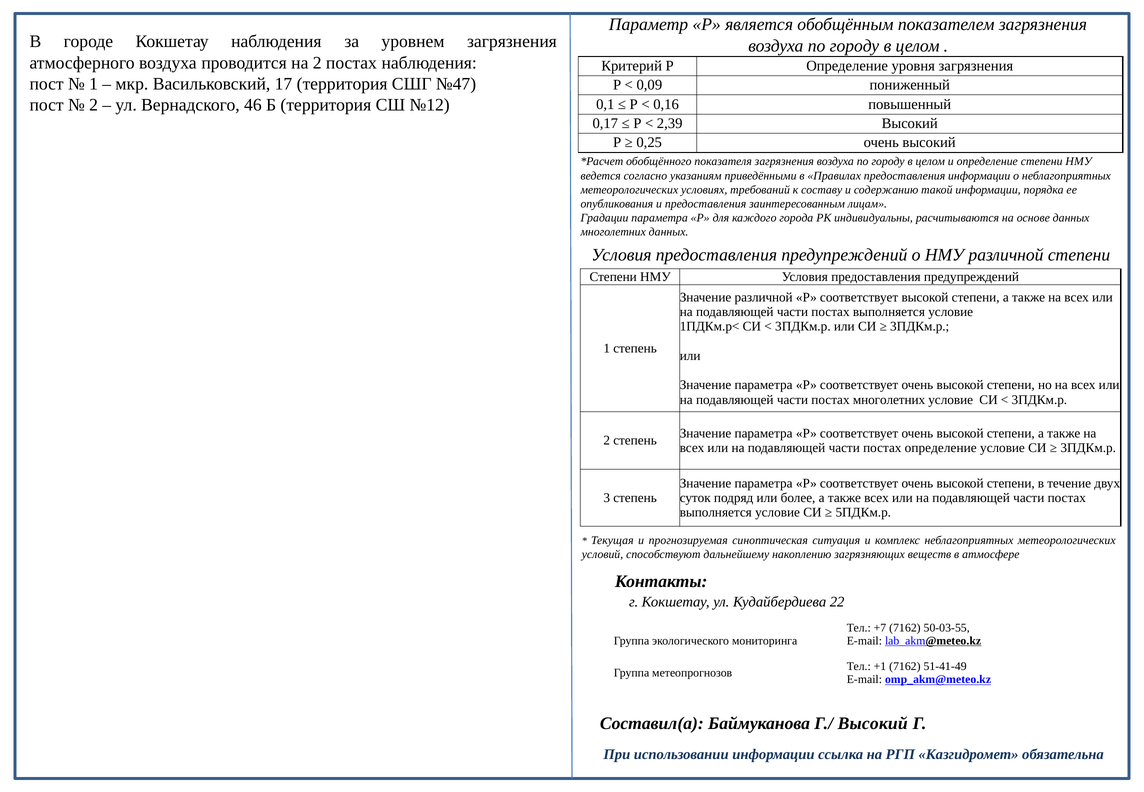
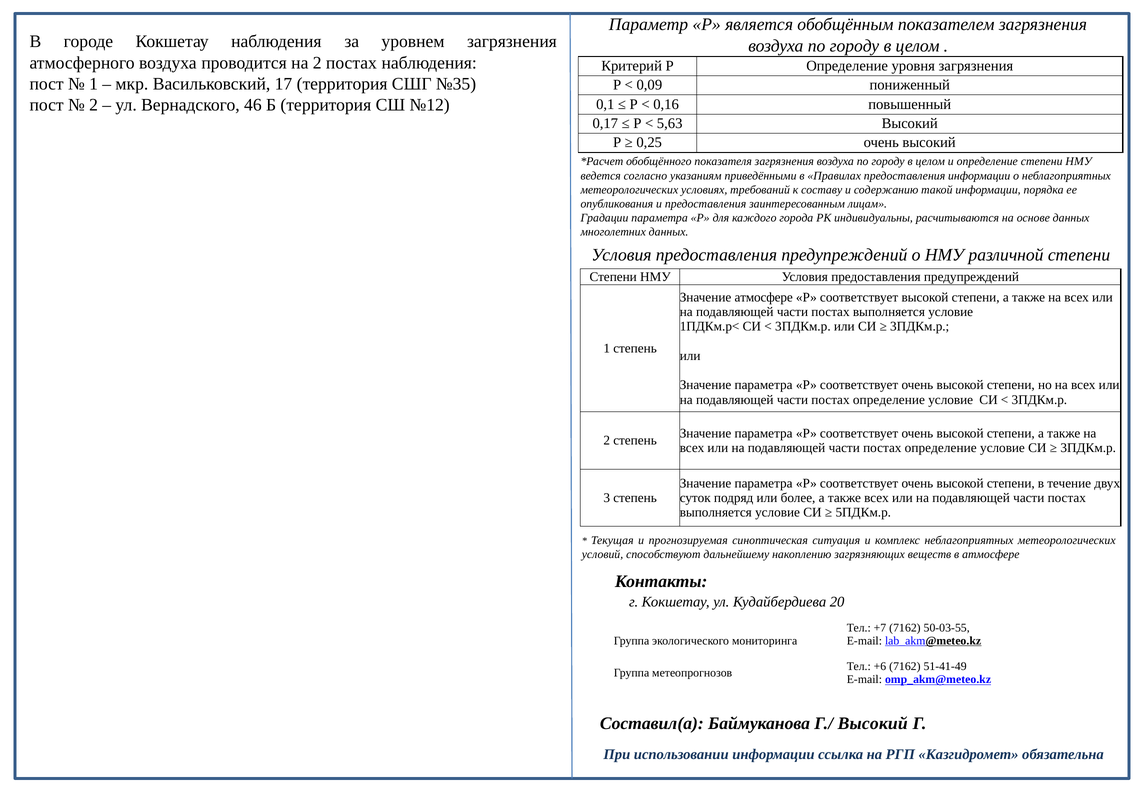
№47: №47 -> №35
2,39: 2,39 -> 5,63
Значение различной: различной -> атмосфере
многолетних at (889, 400): многолетних -> определение
22: 22 -> 20
+1: +1 -> +6
